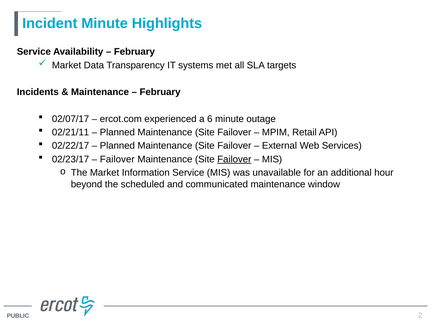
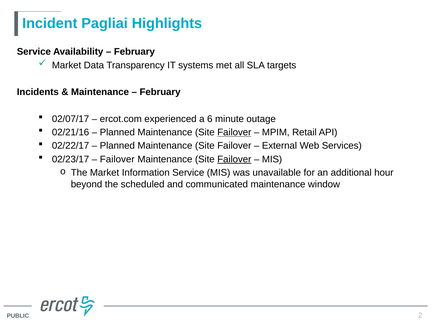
Incident Minute: Minute -> Pagliai
02/21/11: 02/21/11 -> 02/21/16
Failover at (234, 132) underline: none -> present
